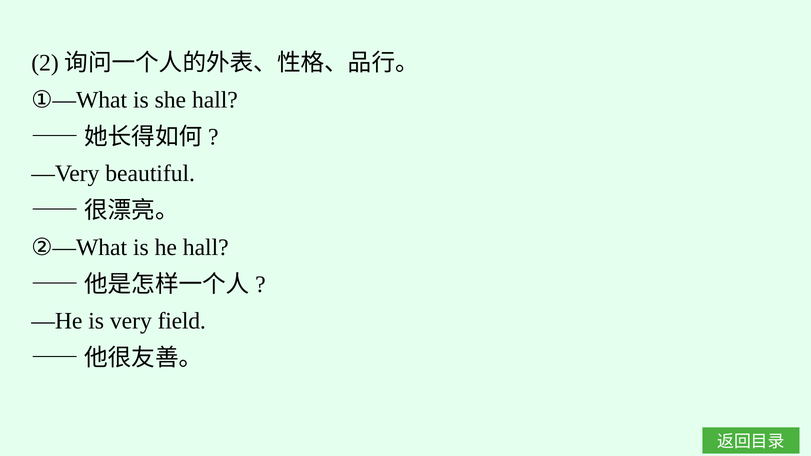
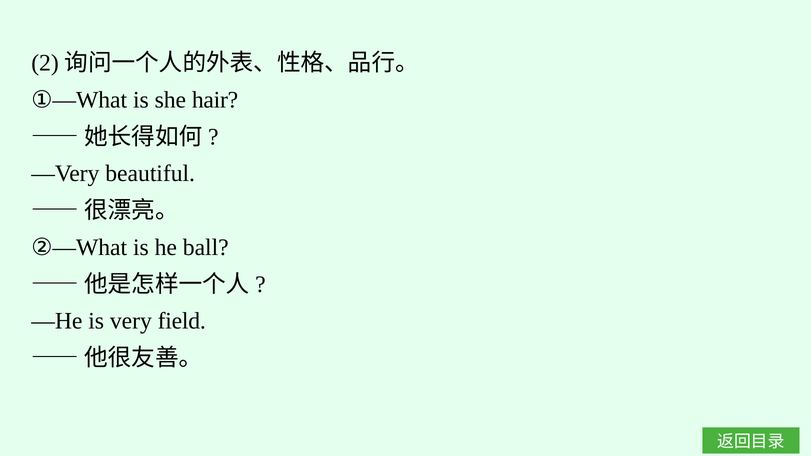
she hall: hall -> hair
he hall: hall -> ball
